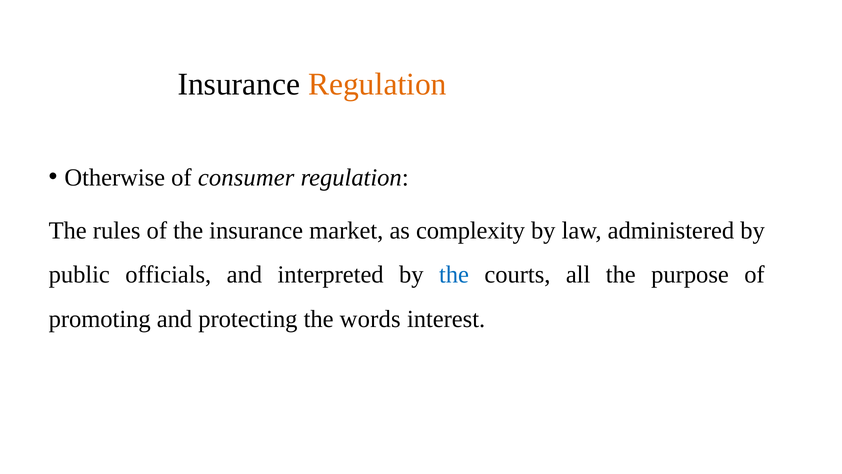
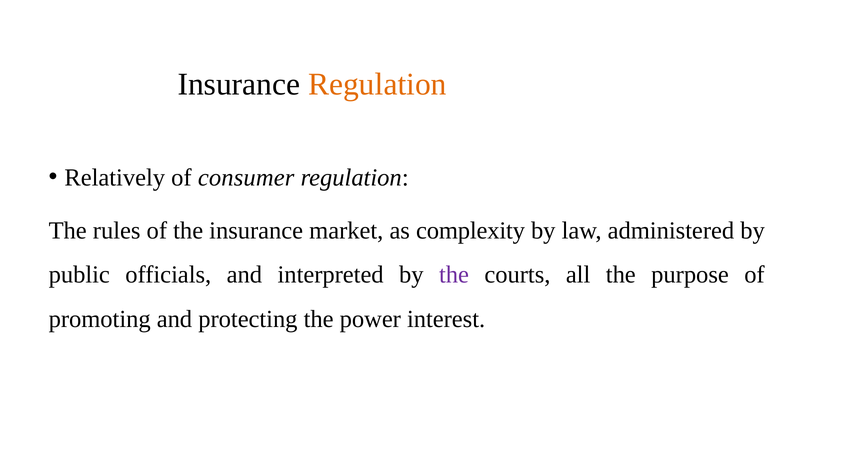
Otherwise: Otherwise -> Relatively
the at (454, 275) colour: blue -> purple
words: words -> power
